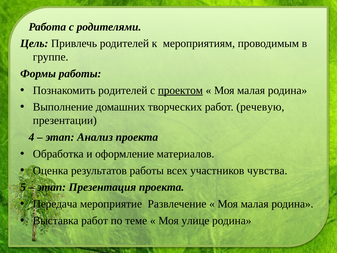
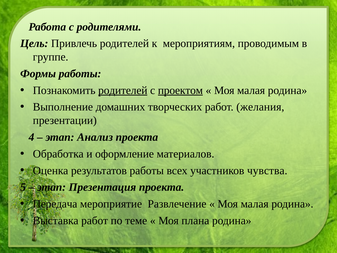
родителей at (123, 90) underline: none -> present
речевую: речевую -> желания
улице: улице -> плана
